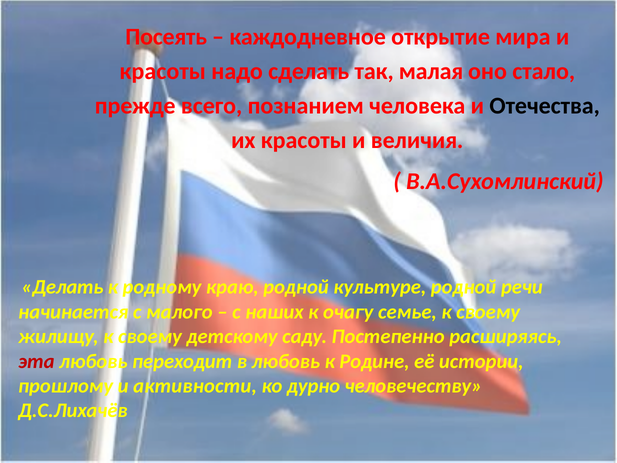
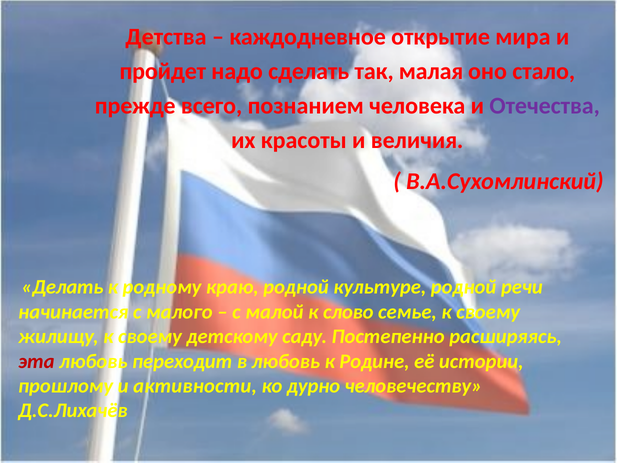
Посеять: Посеять -> Детства
красоты at (163, 71): красоты -> пройдет
Отечества colour: black -> purple
наших: наших -> малой
очагу: очагу -> слово
